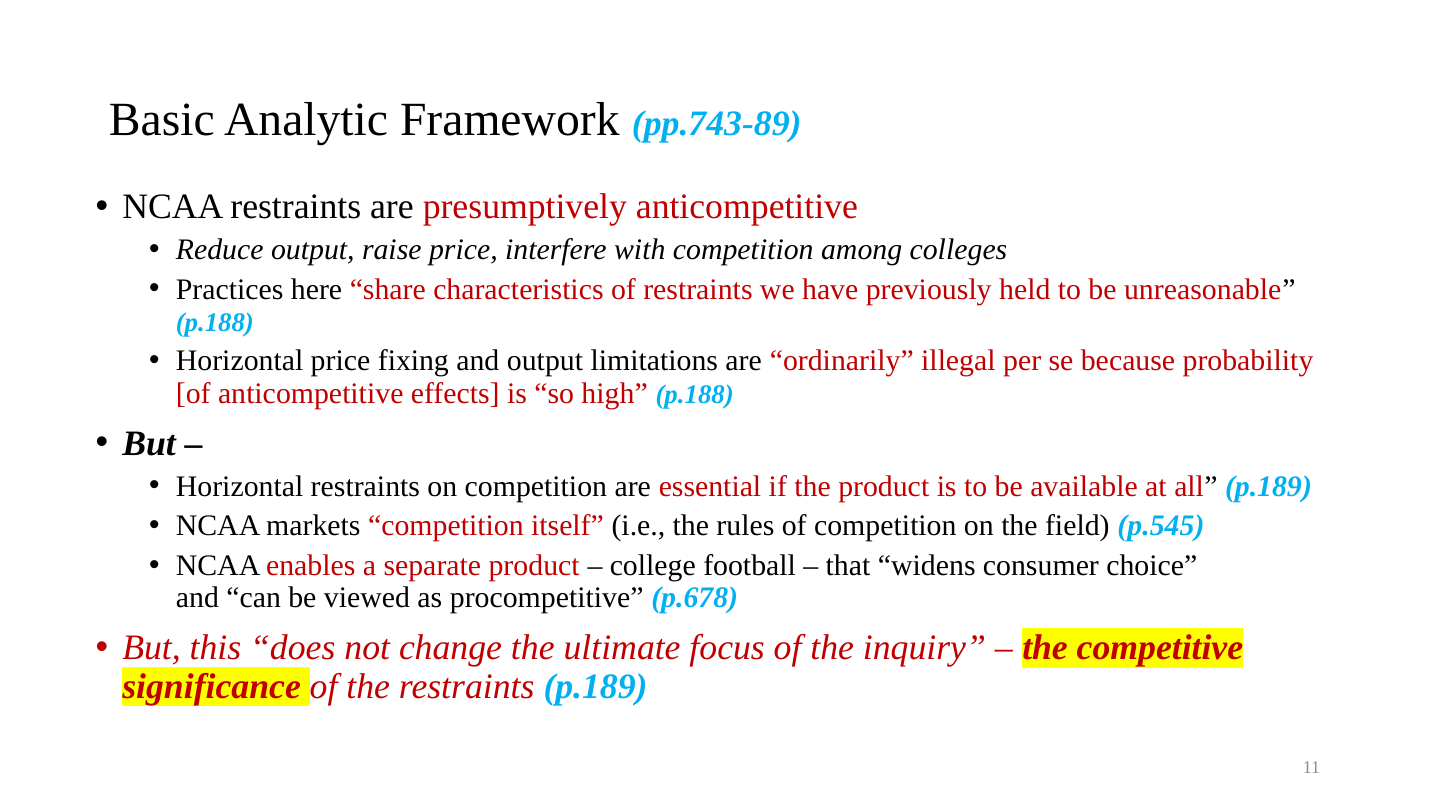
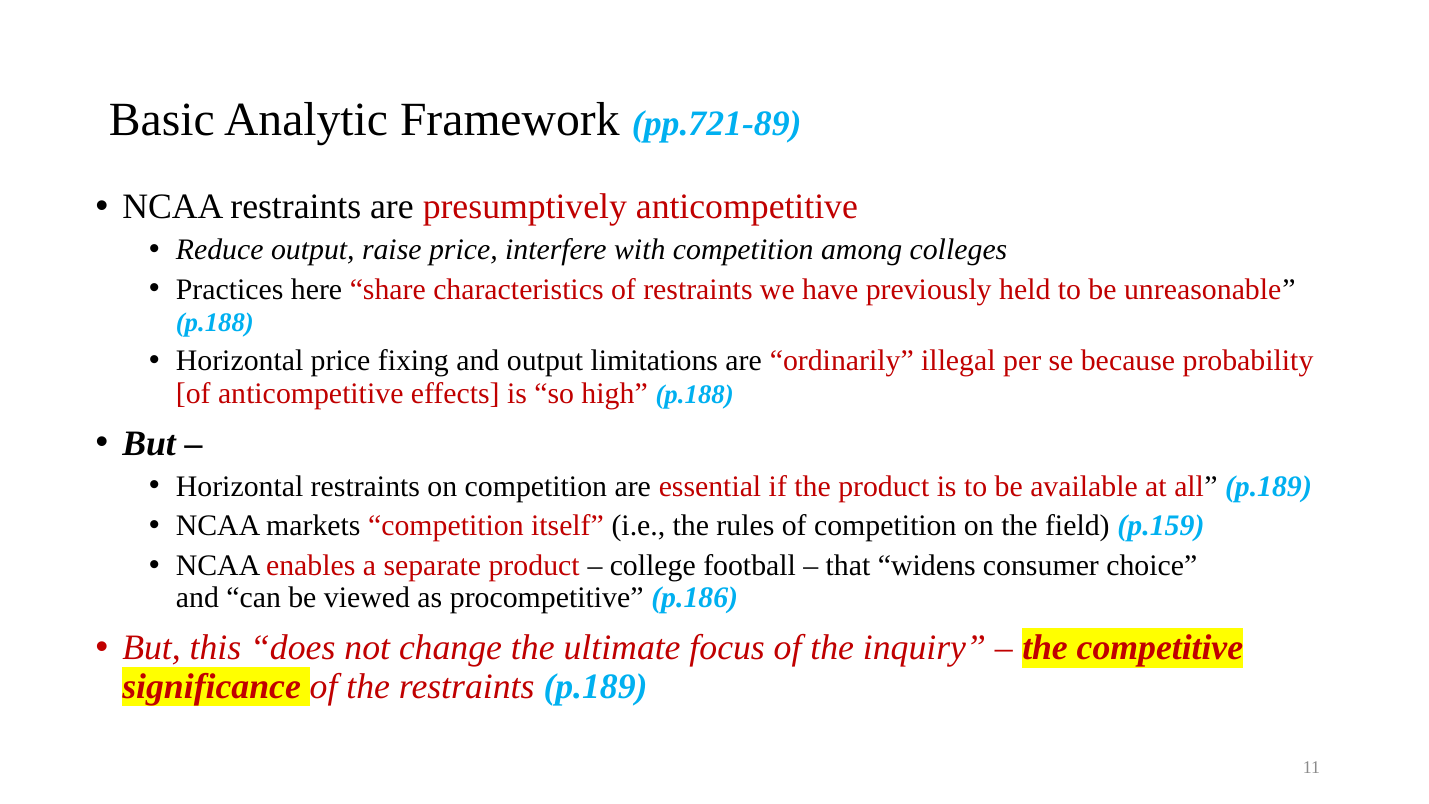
pp.743-89: pp.743-89 -> pp.721-89
p.545: p.545 -> p.159
p.678: p.678 -> p.186
